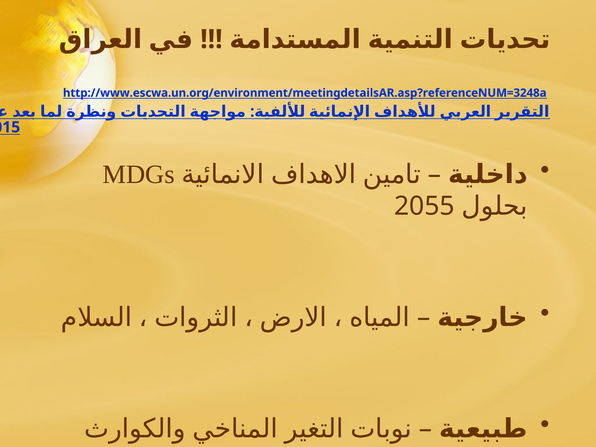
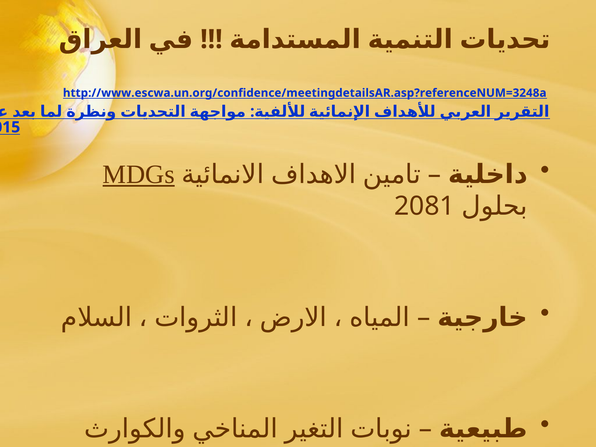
http://www.escwa.un.org/environment/meetingdetailsAR.asp?referenceNUM=3248a: http://www.escwa.un.org/environment/meetingdetailsAR.asp?referenceNUM=3248a -> http://www.escwa.un.org/confidence/meetingdetailsAR.asp?referenceNUM=3248a
MDGs underline: none -> present
2055: 2055 -> 2081
